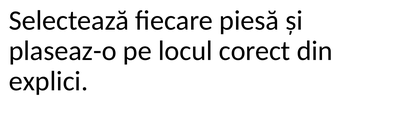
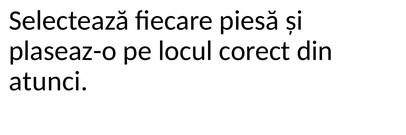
explici: explici -> atunci
